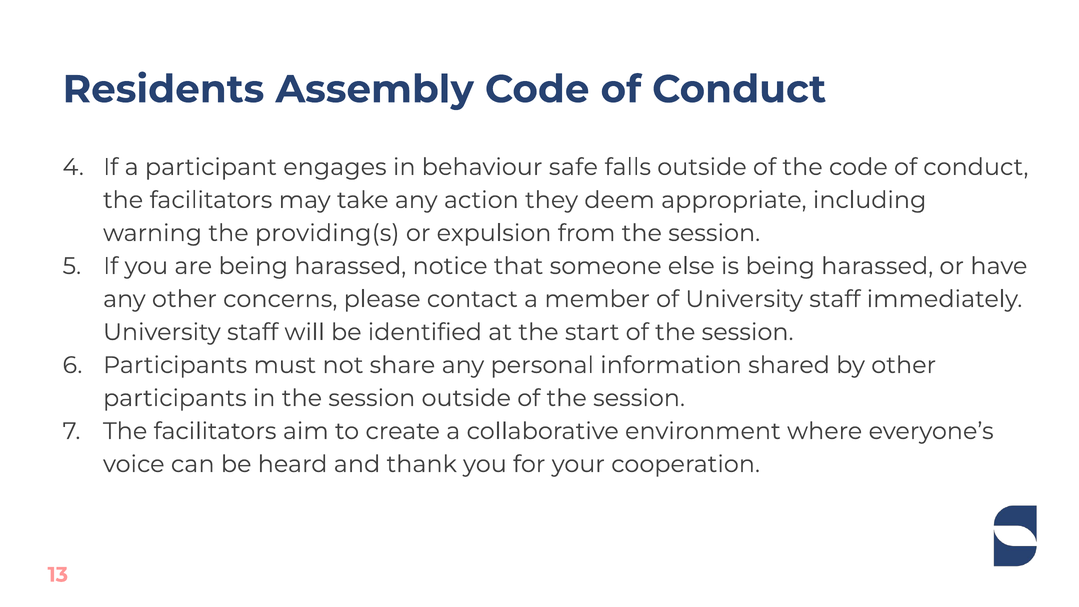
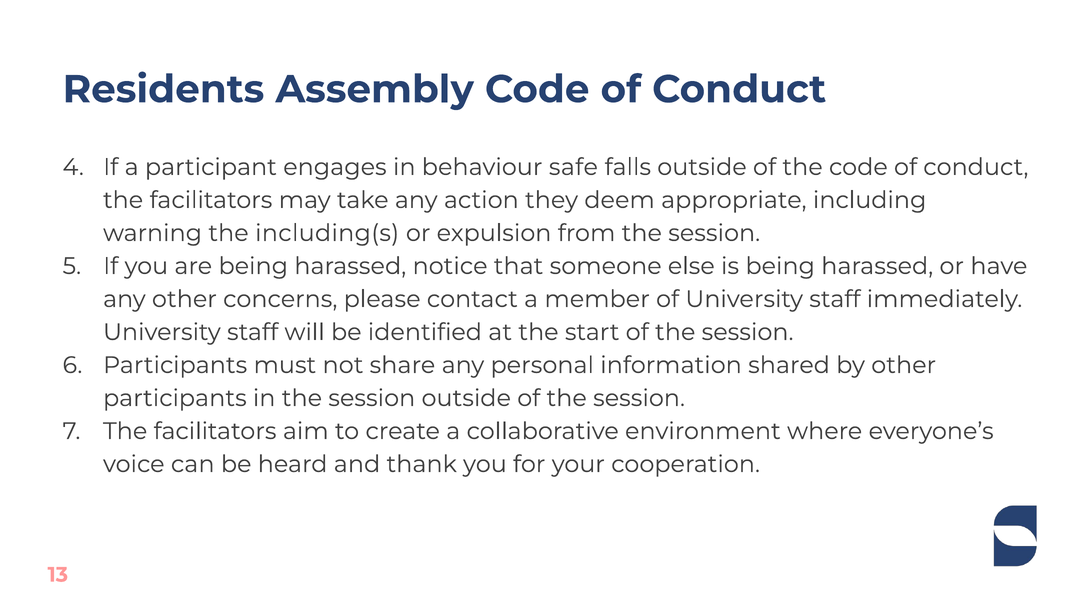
providing(s: providing(s -> including(s
